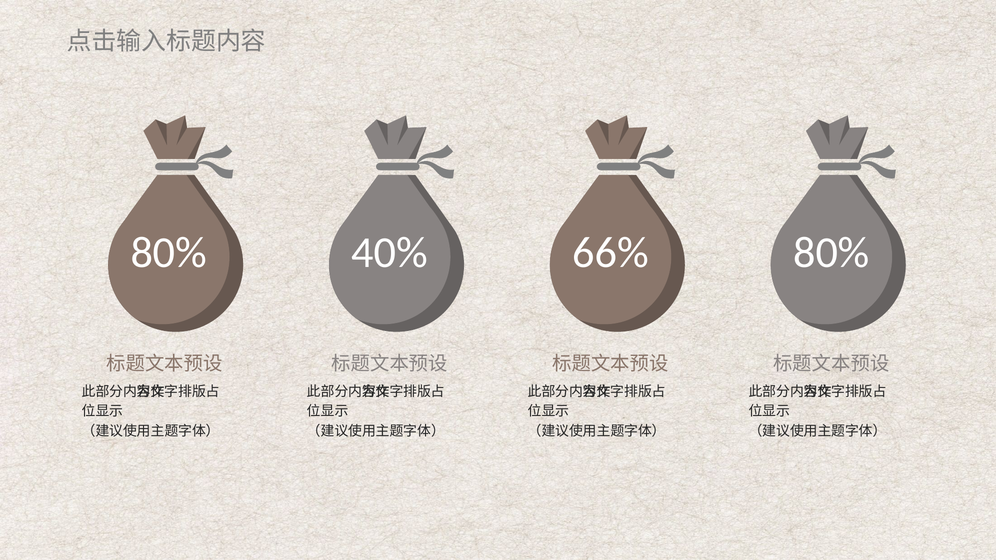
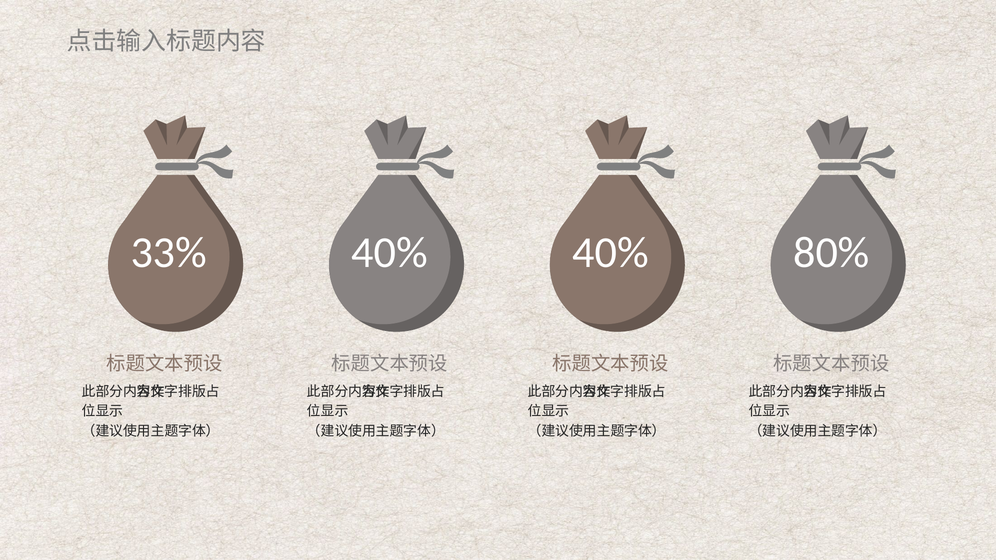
80% at (169, 253): 80% -> 33%
40% 66%: 66% -> 40%
